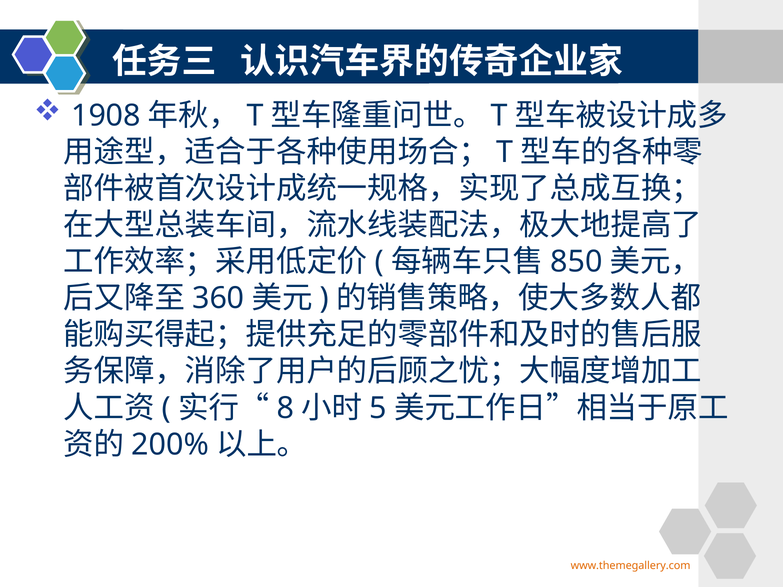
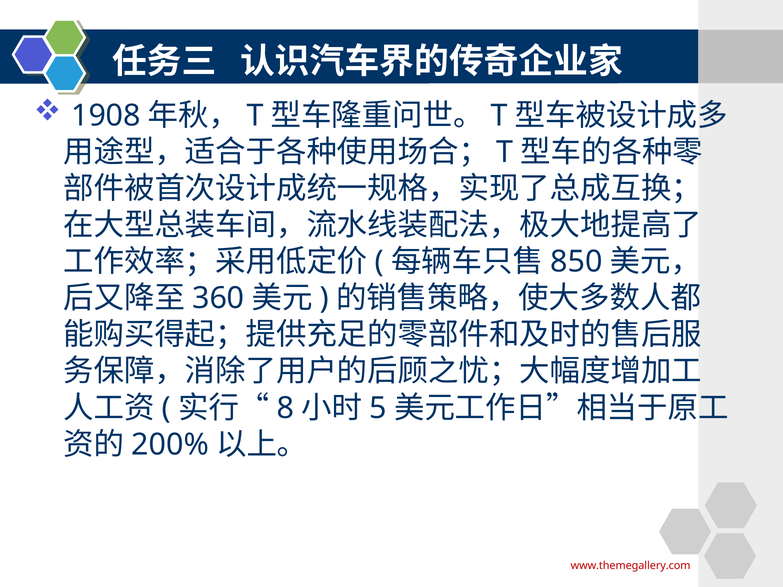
www.themegallery.com colour: orange -> red
